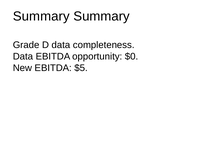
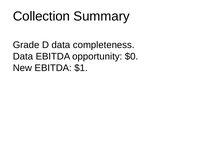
Summary at (41, 16): Summary -> Collection
$5: $5 -> $1
